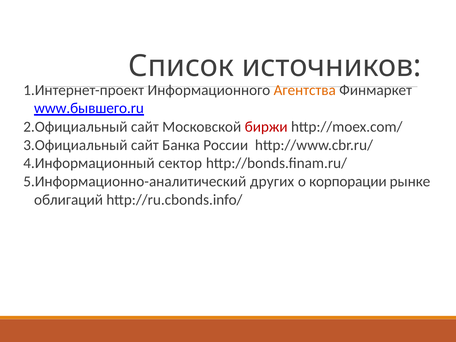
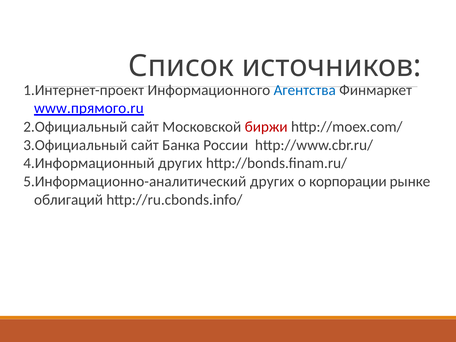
Агентства colour: orange -> blue
www.бывшего.ru: www.бывшего.ru -> www.прямого.ru
сектор at (180, 163): сектор -> других
